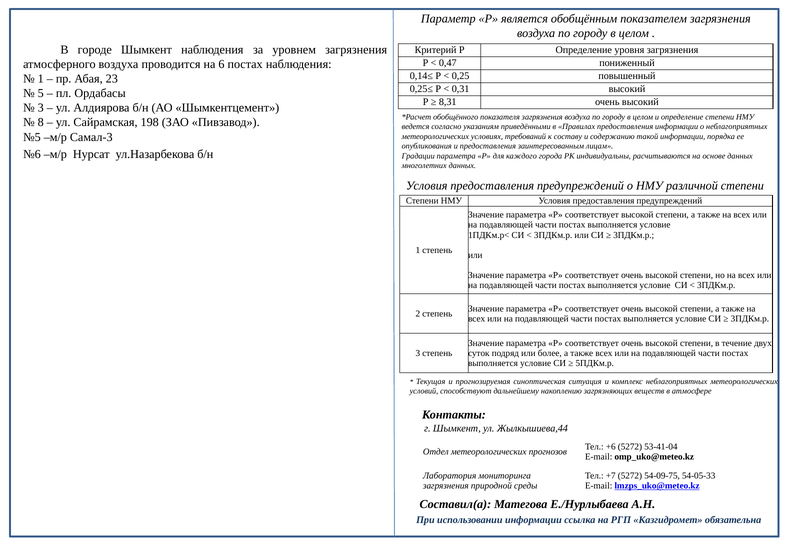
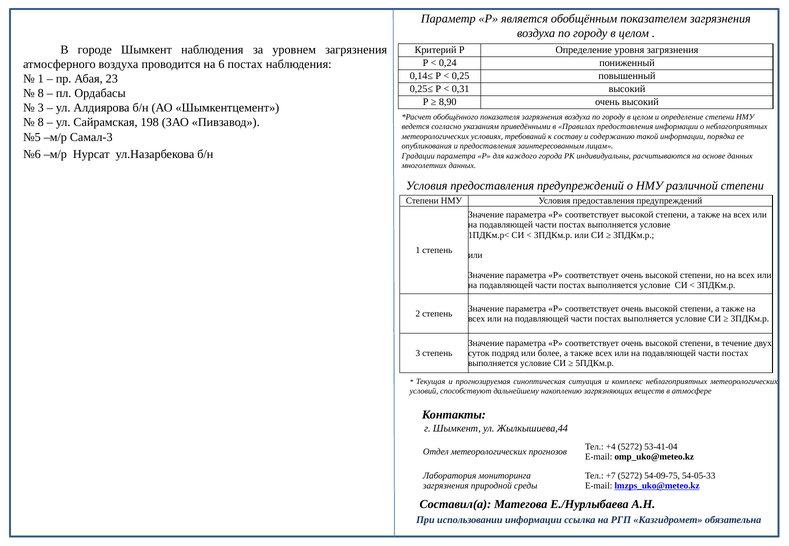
0,47: 0,47 -> 0,24
5 at (41, 93): 5 -> 8
8,31: 8,31 -> 8,90
+6: +6 -> +4
